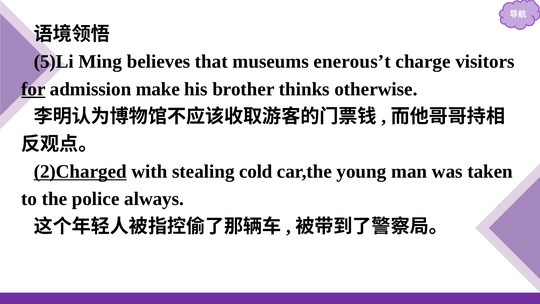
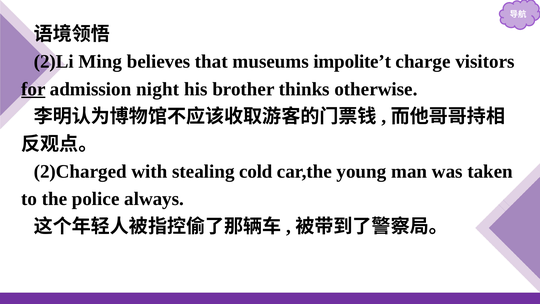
5)Li: 5)Li -> 2)Li
enerous’t: enerous’t -> impolite’t
make: make -> night
2)Charged underline: present -> none
